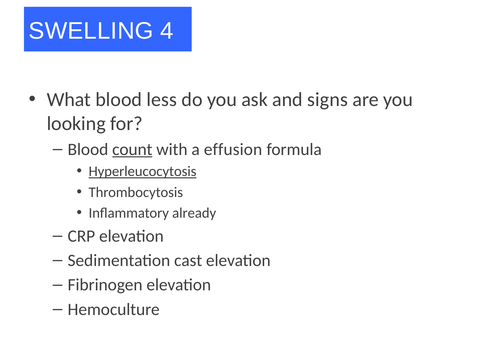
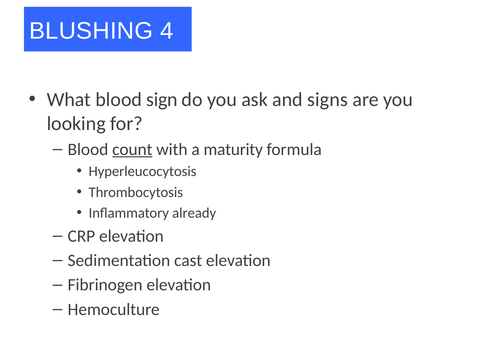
SWELLING: SWELLING -> BLUSHING
less: less -> sign
effusion: effusion -> maturity
Hyperleucocytosis underline: present -> none
